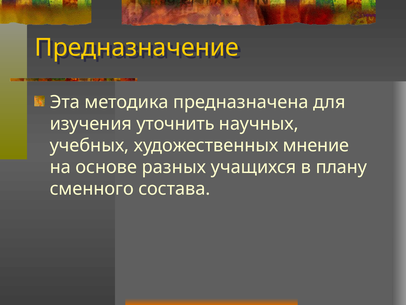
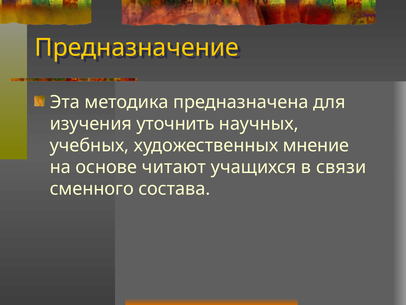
разных: разных -> читают
плану: плану -> связи
